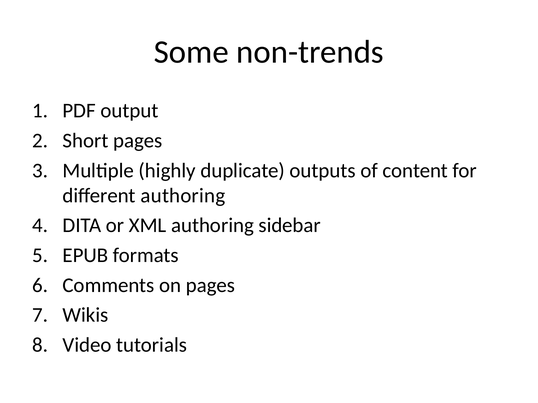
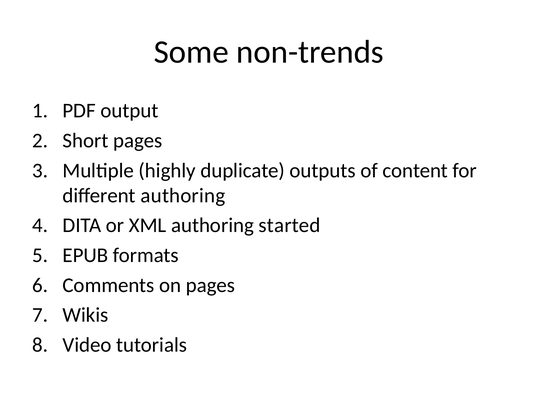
sidebar: sidebar -> started
